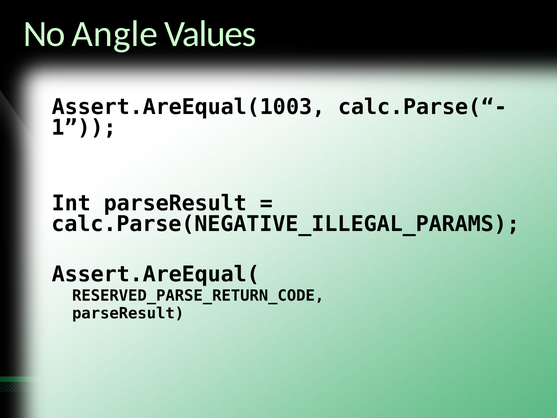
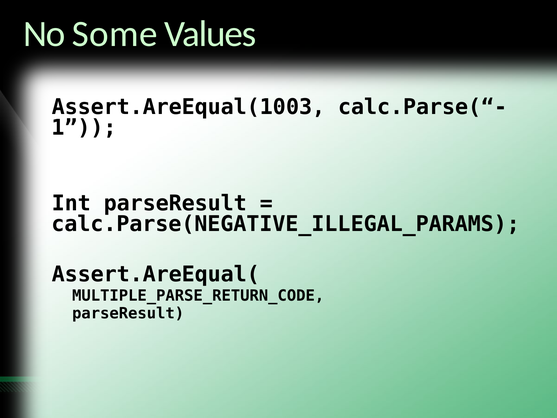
Angle: Angle -> Some
RESERVED_PARSE_RETURN_CODE: RESERVED_PARSE_RETURN_CODE -> MULTIPLE_PARSE_RETURN_CODE
